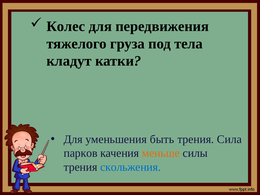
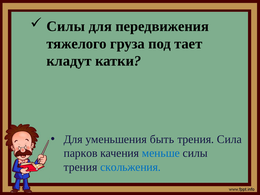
Колес at (66, 26): Колес -> Силы
тела: тела -> тает
меньше colour: orange -> blue
